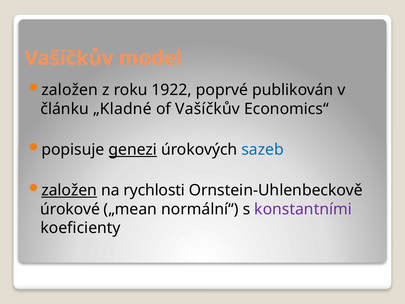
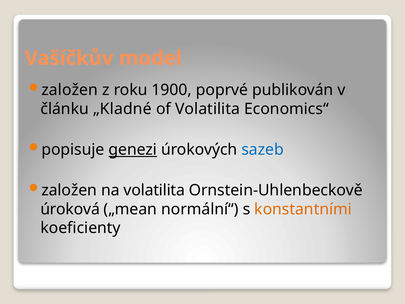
1922: 1922 -> 1900
of Vašíčkův: Vašíčkův -> Volatilita
založen at (69, 190) underline: present -> none
na rychlosti: rychlosti -> volatilita
úrokové: úrokové -> úroková
konstantními colour: purple -> orange
